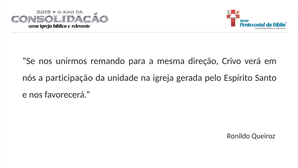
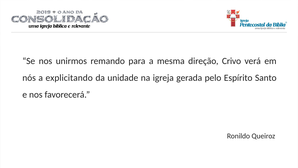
participação: participação -> explicitando
